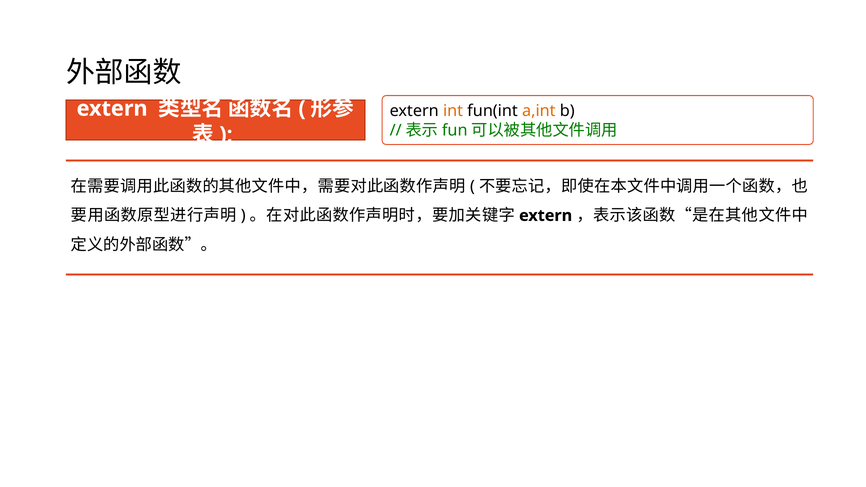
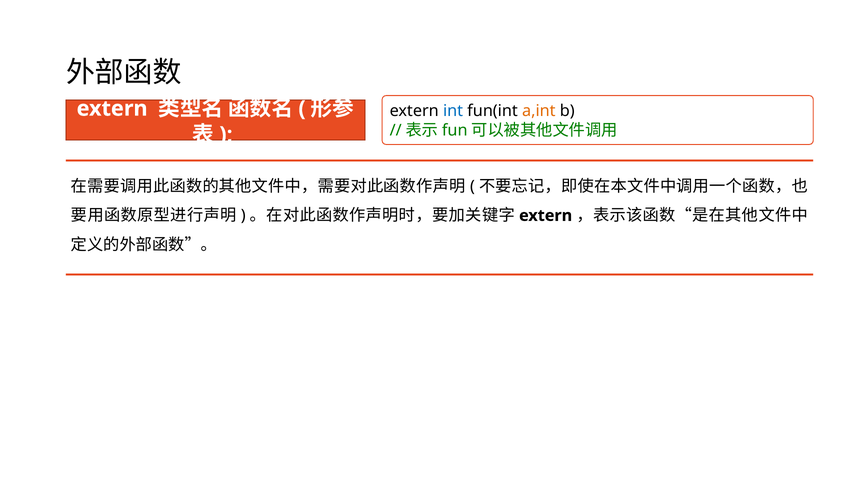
int colour: orange -> blue
